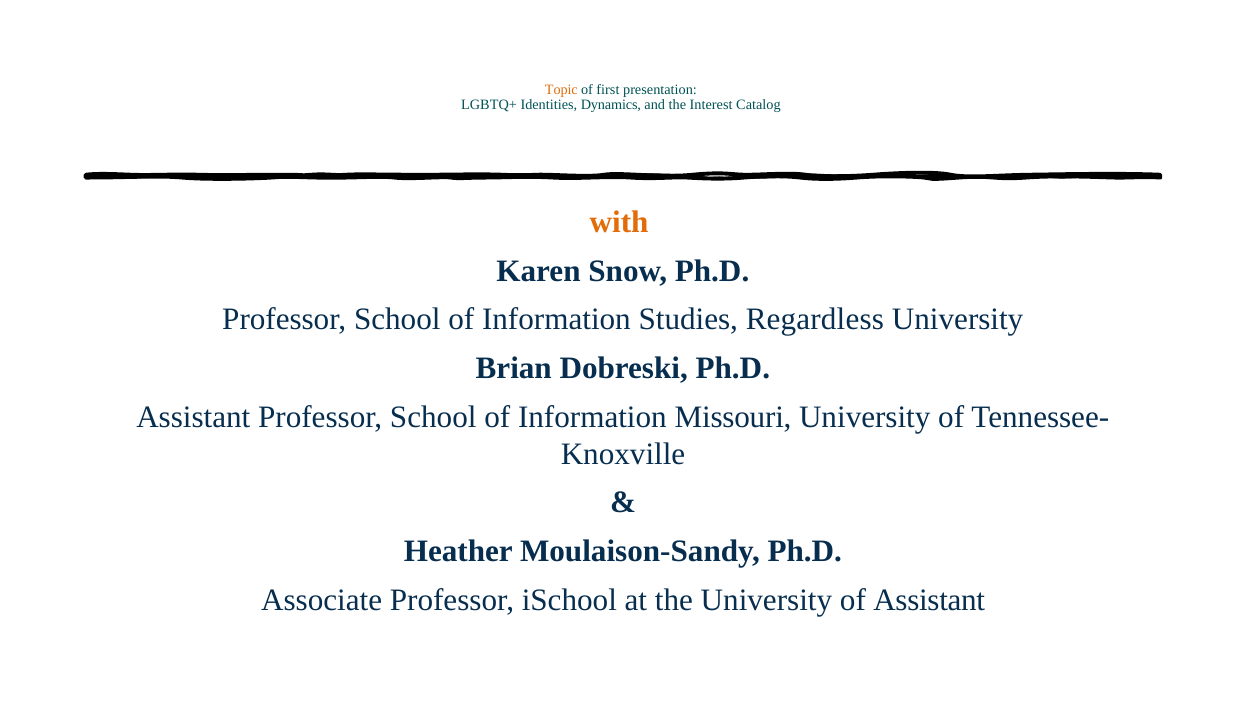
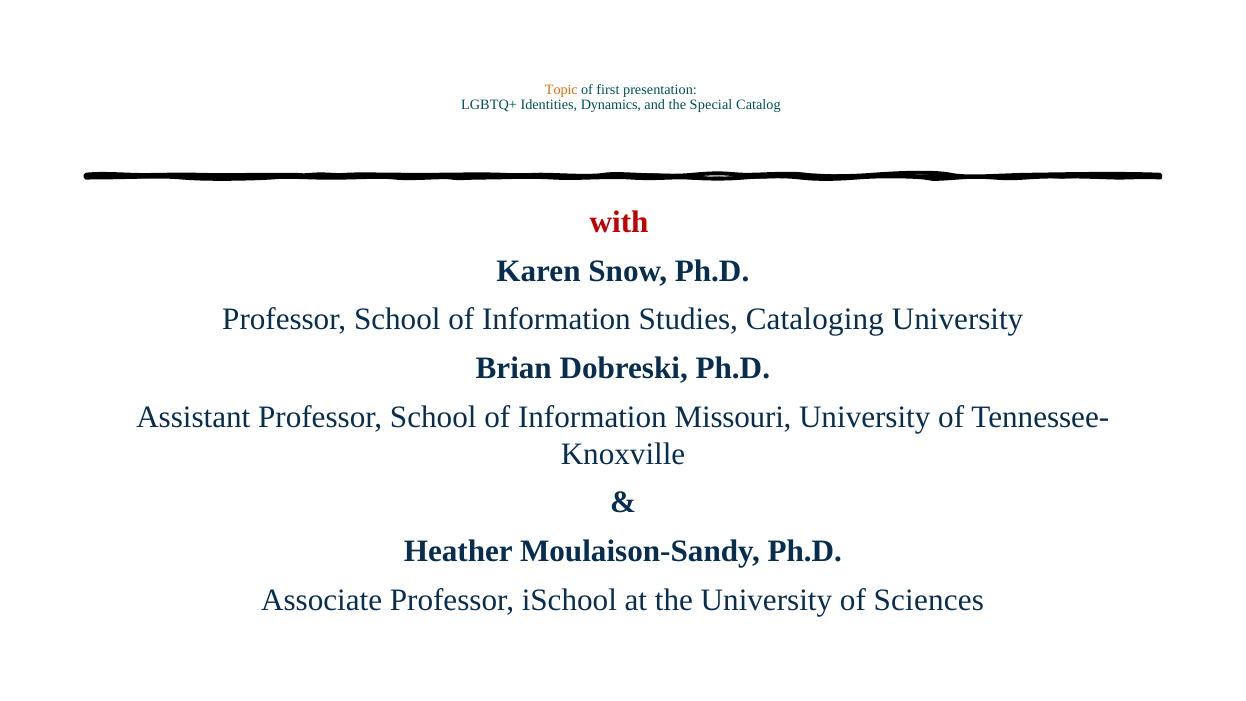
Interest: Interest -> Special
with colour: orange -> red
Regardless: Regardless -> Cataloging
of Assistant: Assistant -> Sciences
